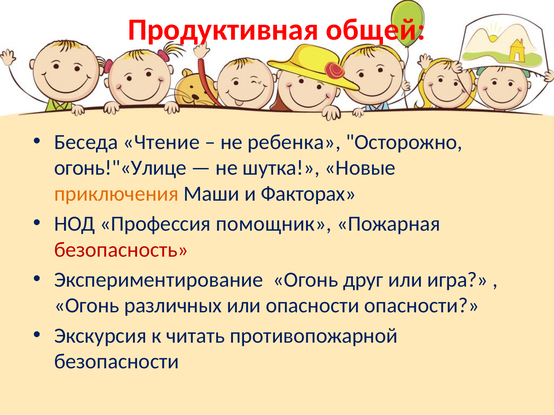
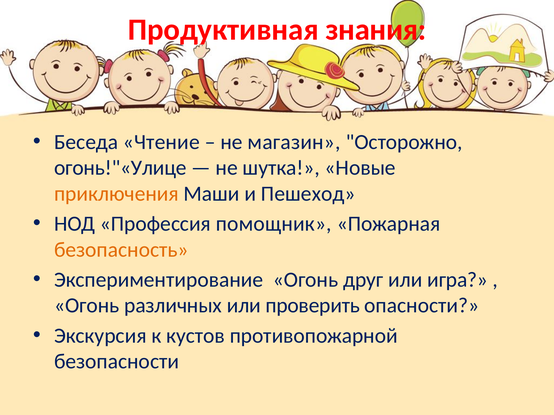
общей: общей -> знания
ребенка: ребенка -> магазин
Факторах: Факторах -> Пешеход
безопасность colour: red -> orange
или опасности: опасности -> проверить
читать: читать -> кустов
